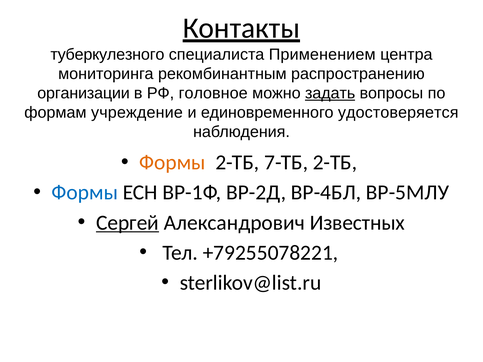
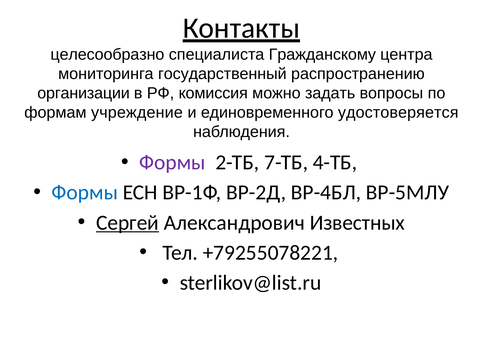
туберкулезного: туберкулезного -> целесообразно
Применением: Применением -> Гражданскому
рекомбинантным: рекомбинантным -> государственный
головное: головное -> комиссия
задать underline: present -> none
Формы at (172, 163) colour: orange -> purple
7-ТБ 2-ТБ: 2-ТБ -> 4-ТБ
